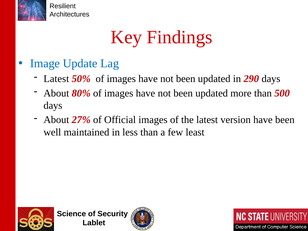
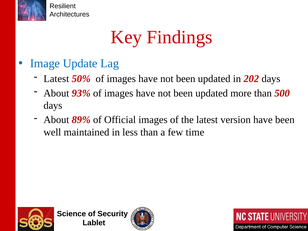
290: 290 -> 202
80%: 80% -> 93%
27%: 27% -> 89%
least: least -> time
